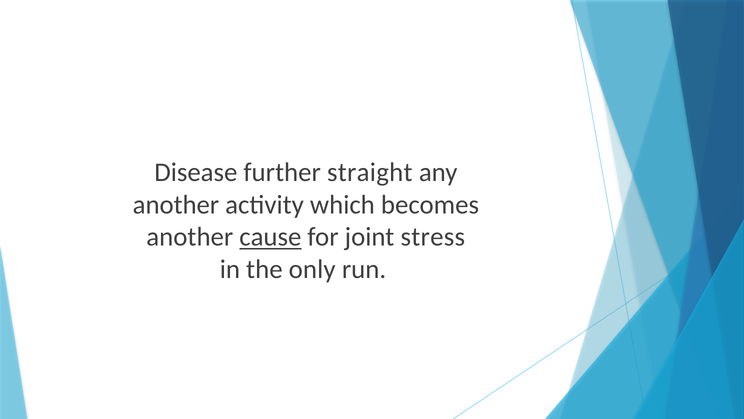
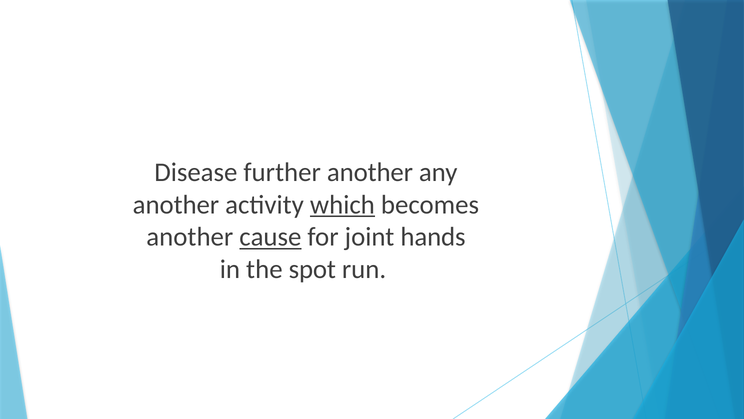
further straight: straight -> another
which underline: none -> present
stress: stress -> hands
only: only -> spot
